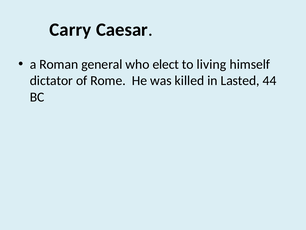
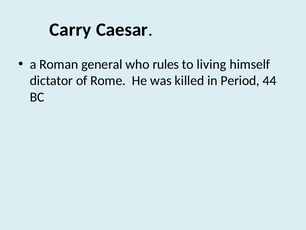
elect: elect -> rules
Lasted: Lasted -> Period
